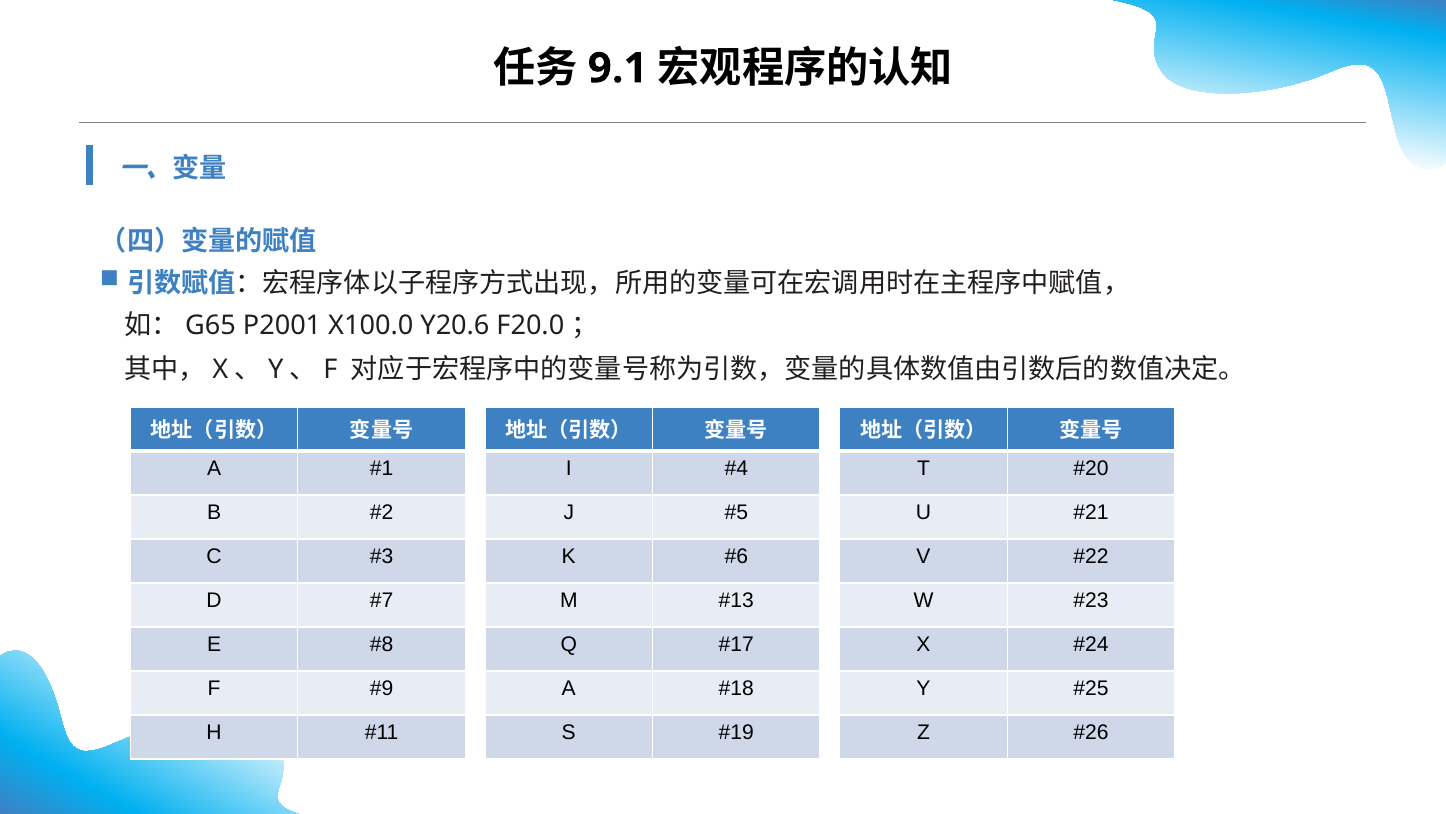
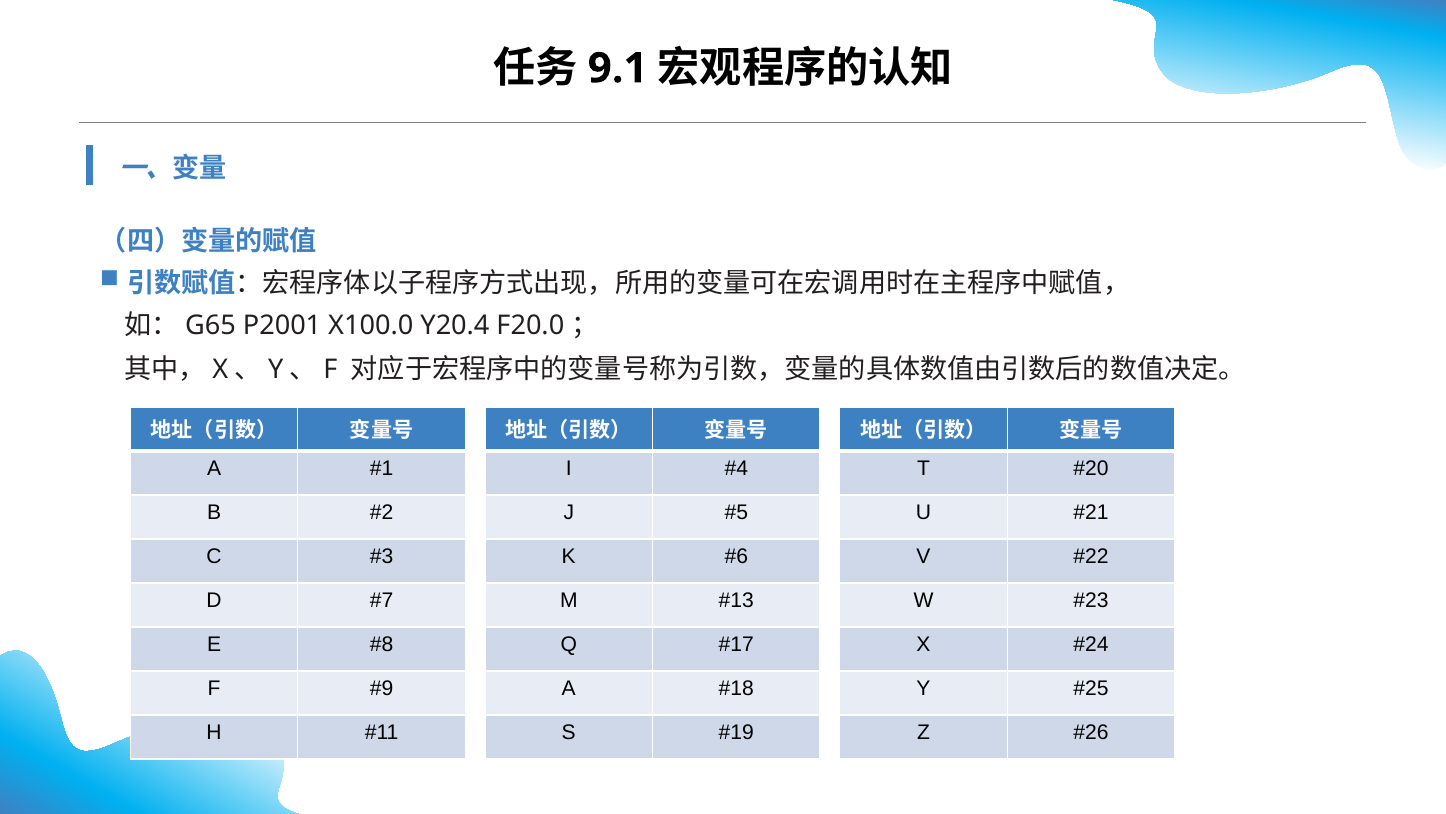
Y20.6: Y20.6 -> Y20.4
